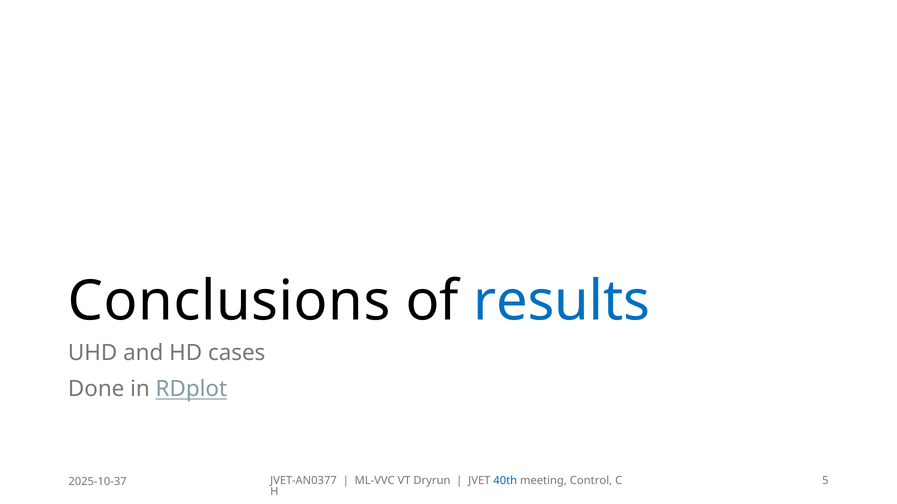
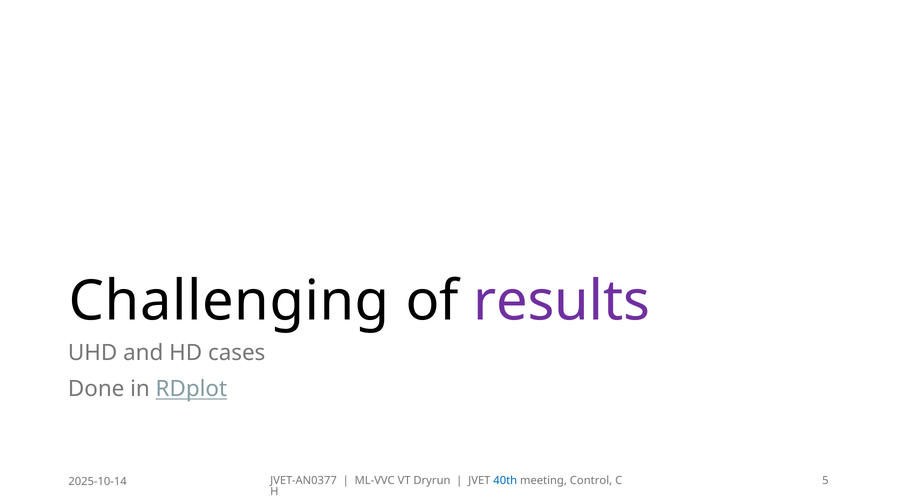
Conclusions: Conclusions -> Challenging
results colour: blue -> purple
2025-10-37: 2025-10-37 -> 2025-10-14
